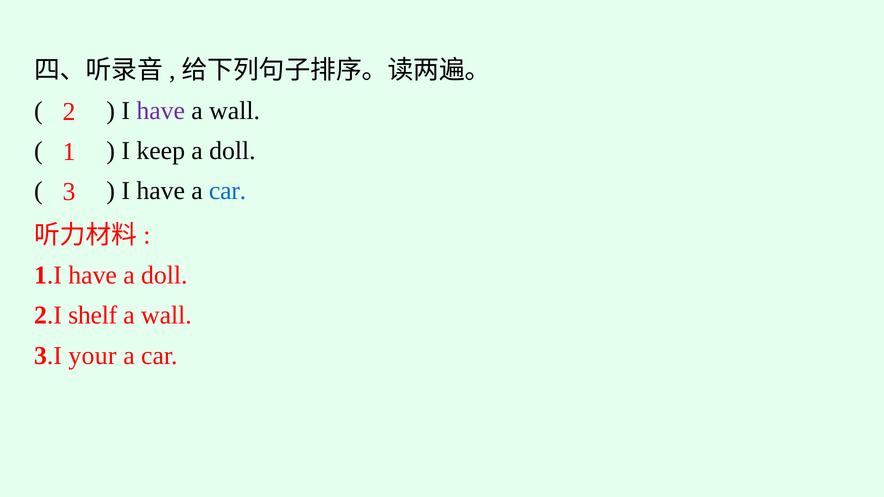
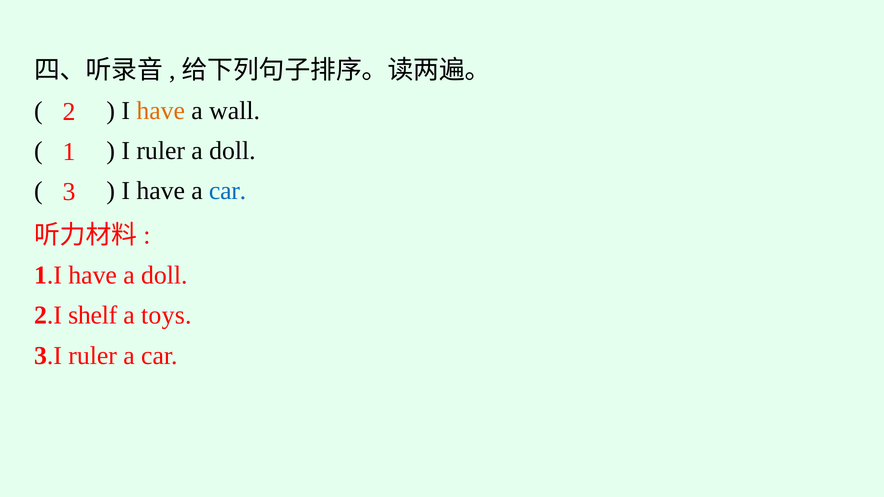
have at (161, 111) colour: purple -> orange
I keep: keep -> ruler
wall at (166, 316): wall -> toys
3.I your: your -> ruler
